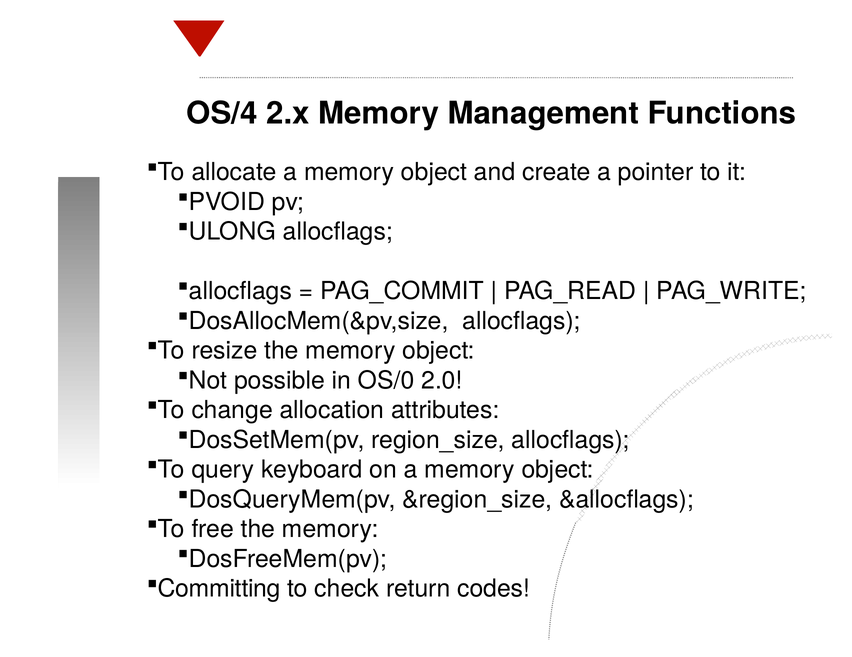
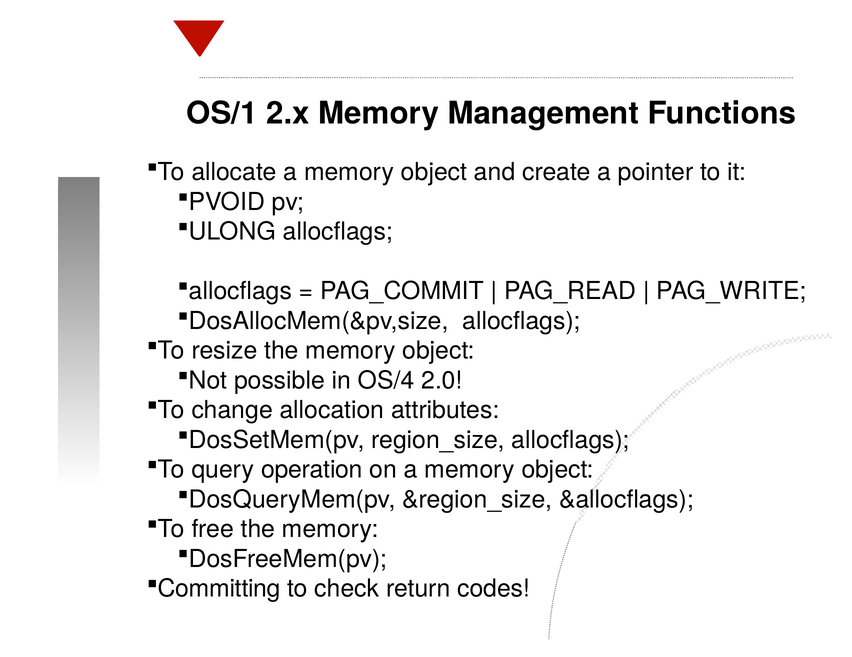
OS/4: OS/4 -> OS/1
OS/0: OS/0 -> OS/4
keyboard: keyboard -> operation
